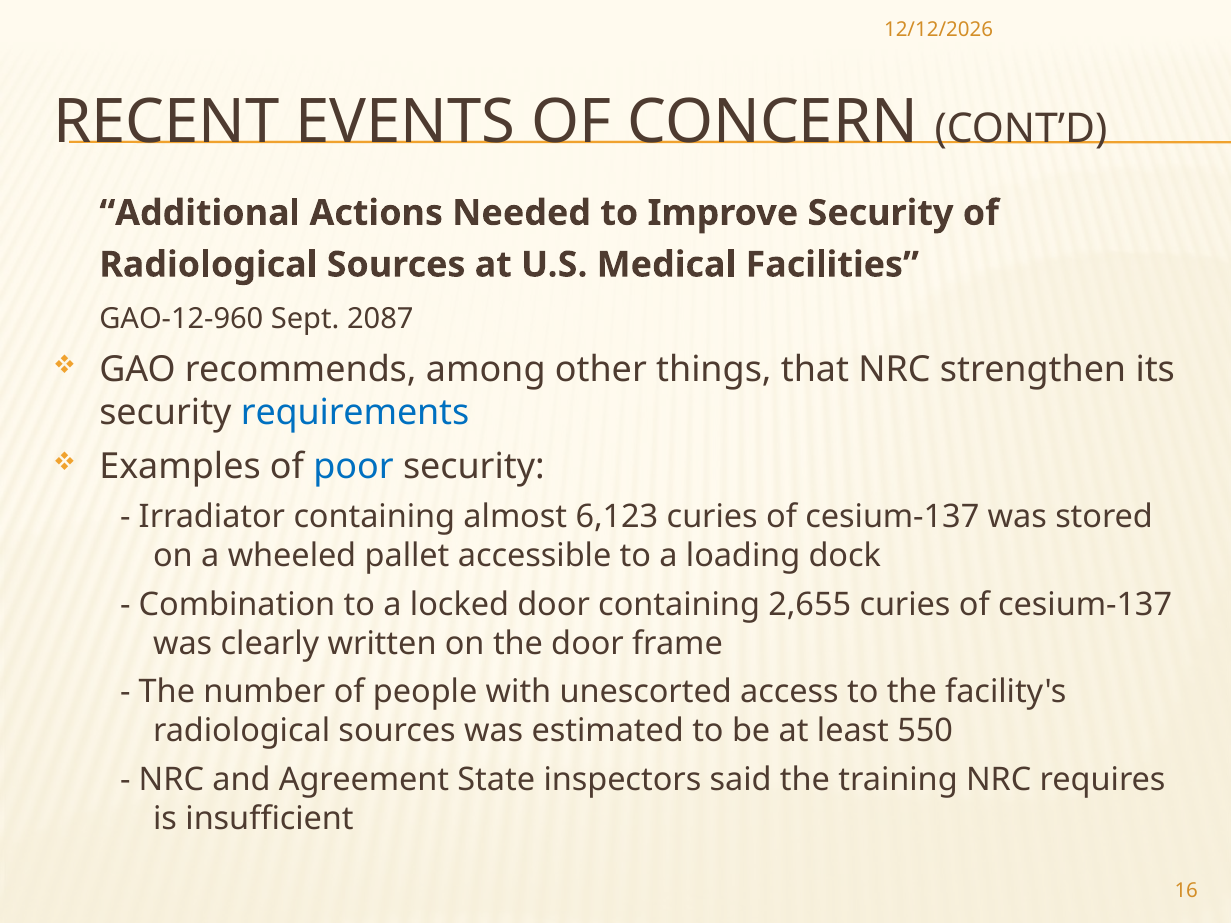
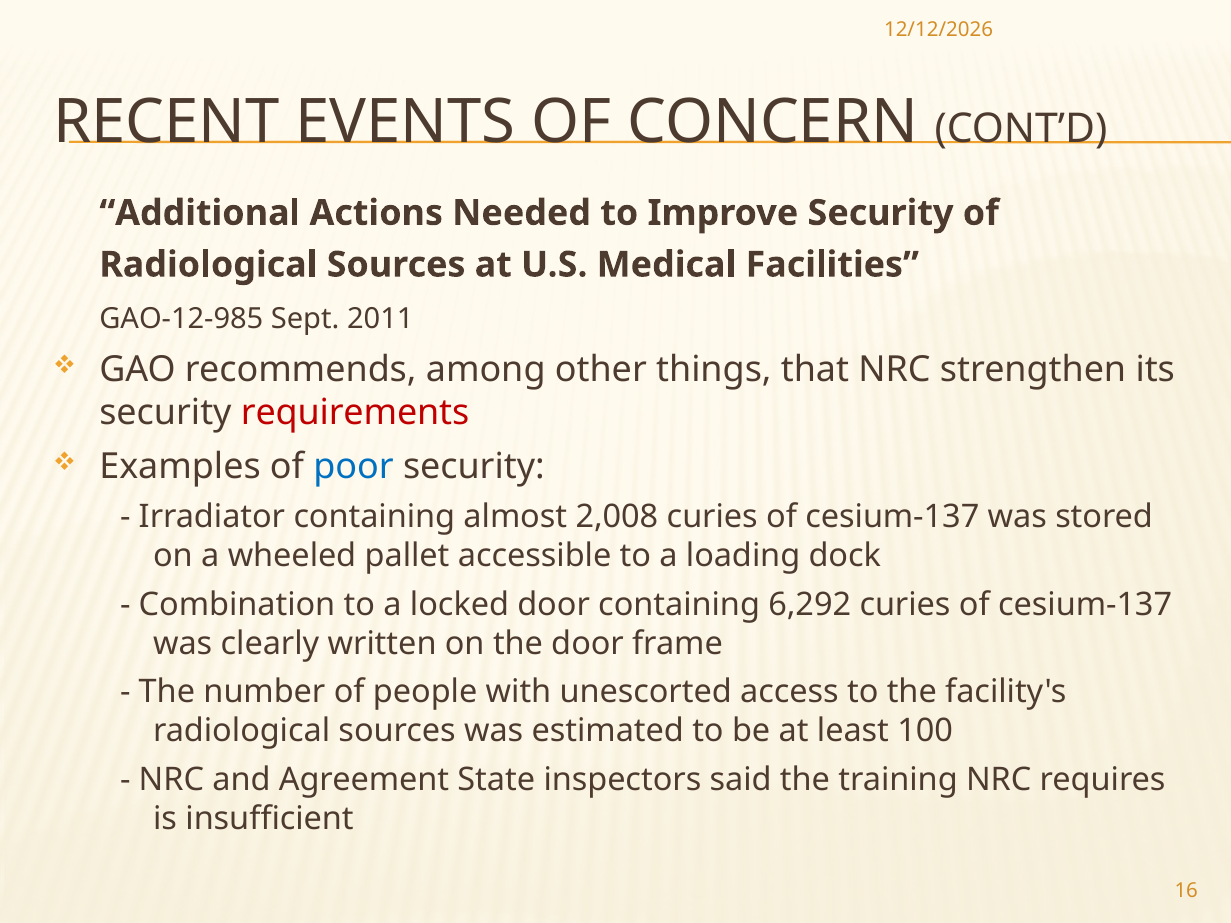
GAO-12-960: GAO-12-960 -> GAO-12-985
2087: 2087 -> 2011
requirements colour: blue -> red
6,123: 6,123 -> 2,008
2,655: 2,655 -> 6,292
550: 550 -> 100
